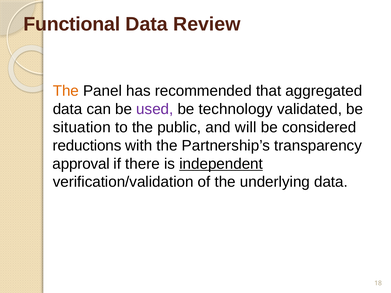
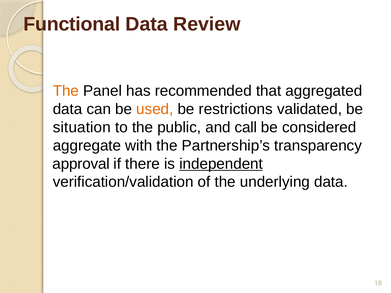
used colour: purple -> orange
technology: technology -> restrictions
will: will -> call
reductions: reductions -> aggregate
